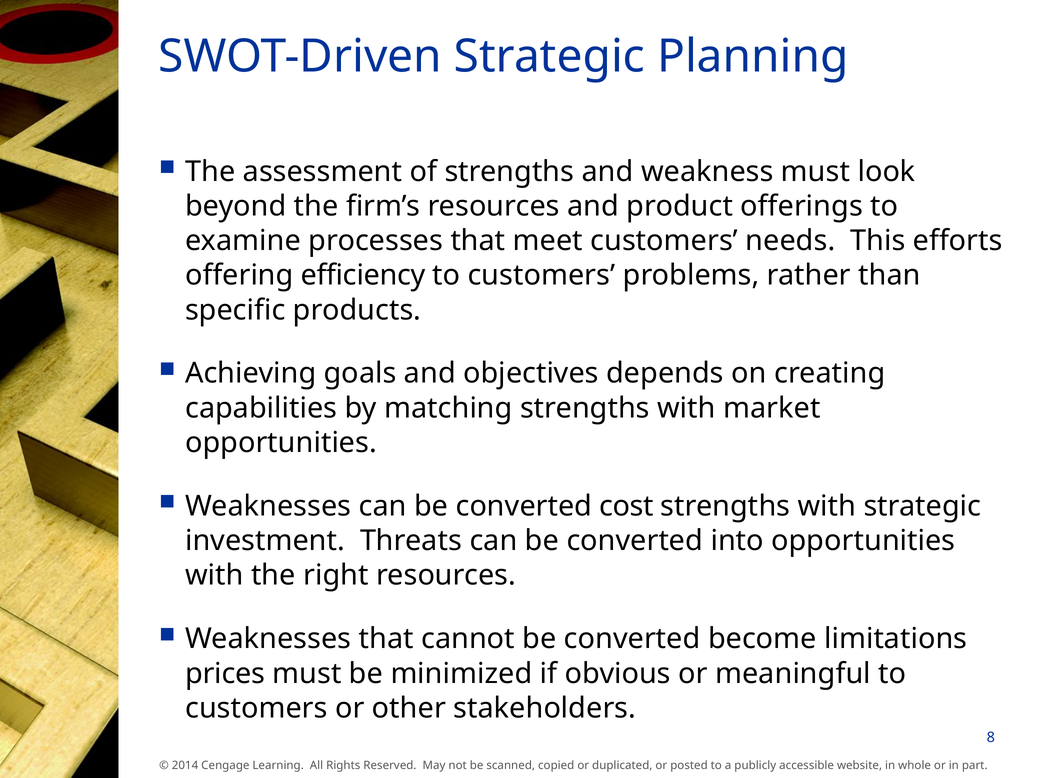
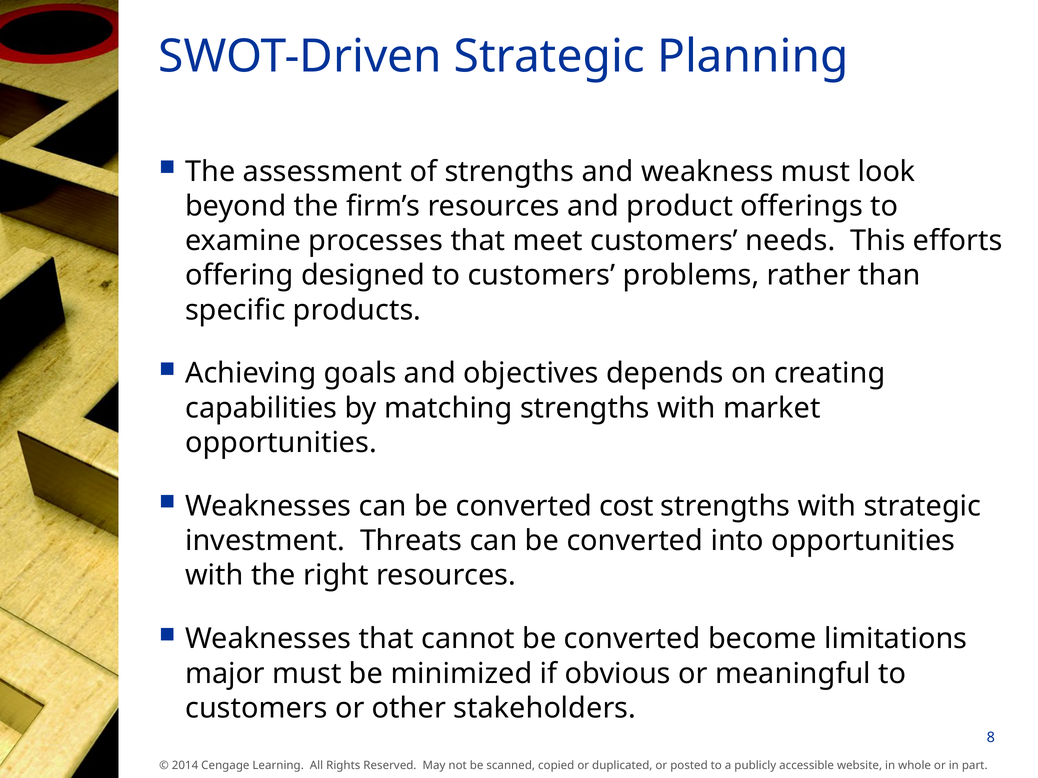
efficiency: efficiency -> designed
prices: prices -> major
